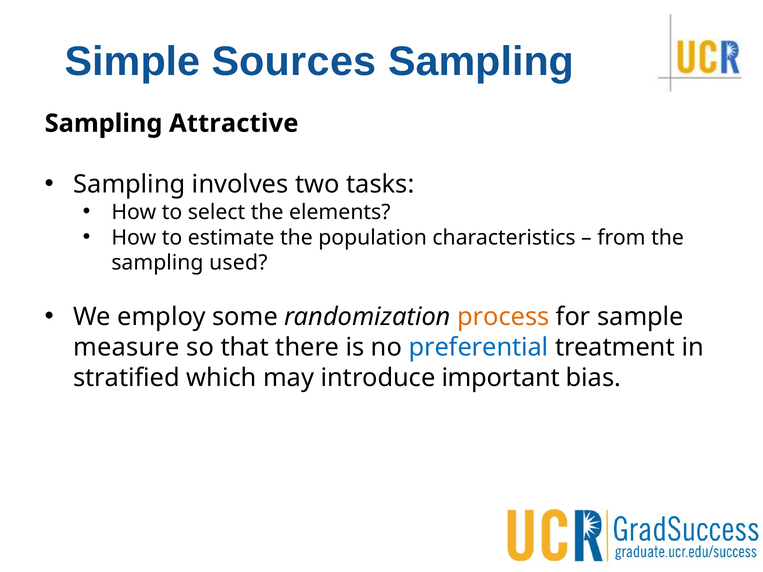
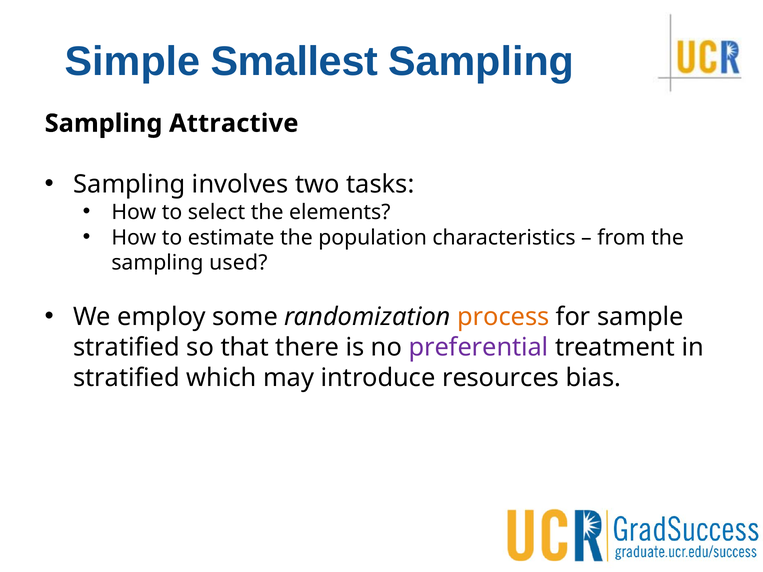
Sources: Sources -> Smallest
measure at (126, 347): measure -> stratified
preferential colour: blue -> purple
important: important -> resources
